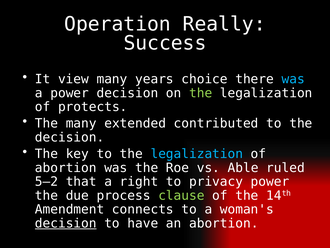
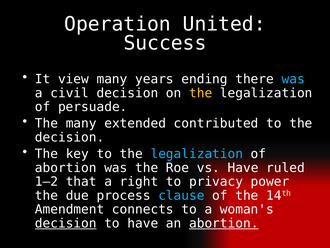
Really: Really -> United
choice: choice -> ending
a power: power -> civil
the at (201, 93) colour: light green -> yellow
protects: protects -> persuade
vs Able: Able -> Have
5–2: 5–2 -> 1–2
clause colour: light green -> light blue
abortion at (224, 223) underline: none -> present
